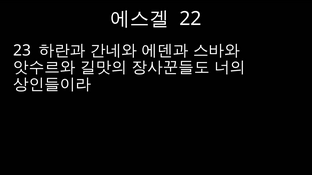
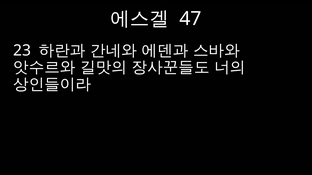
22: 22 -> 47
